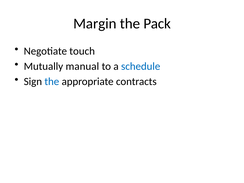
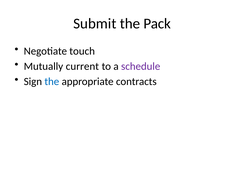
Margin: Margin -> Submit
manual: manual -> current
schedule colour: blue -> purple
